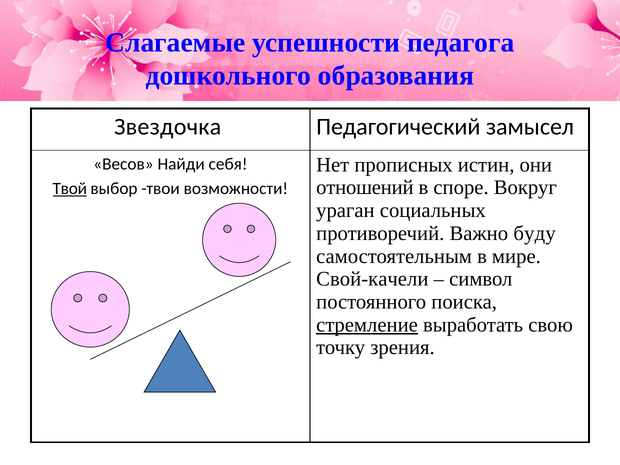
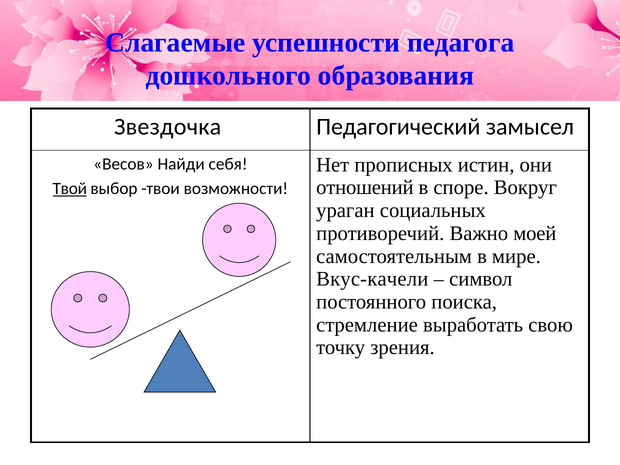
буду: буду -> моей
Свой-качели: Свой-качели -> Вкус-качели
стремление underline: present -> none
